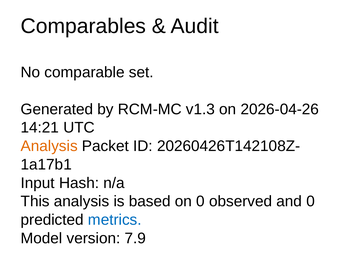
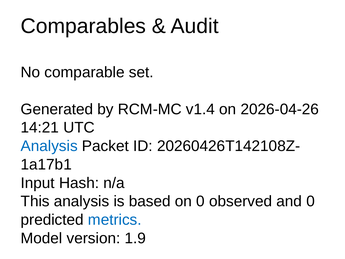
v1.3: v1.3 -> v1.4
Analysis at (49, 146) colour: orange -> blue
7.9: 7.9 -> 1.9
